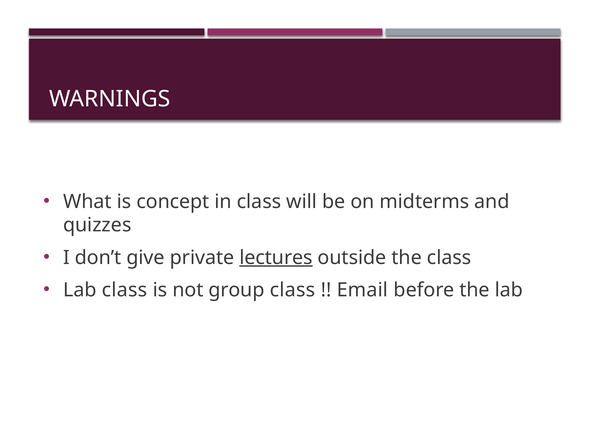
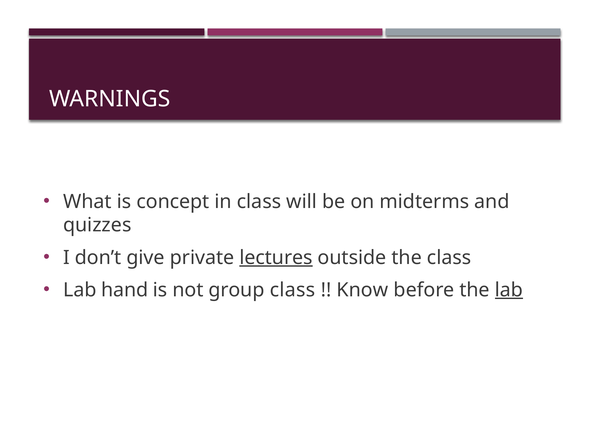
Lab class: class -> hand
Email: Email -> Know
lab at (509, 290) underline: none -> present
